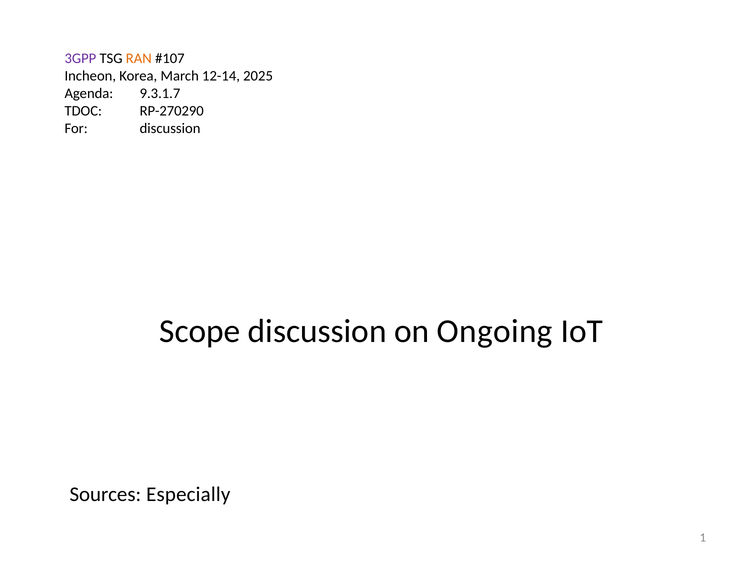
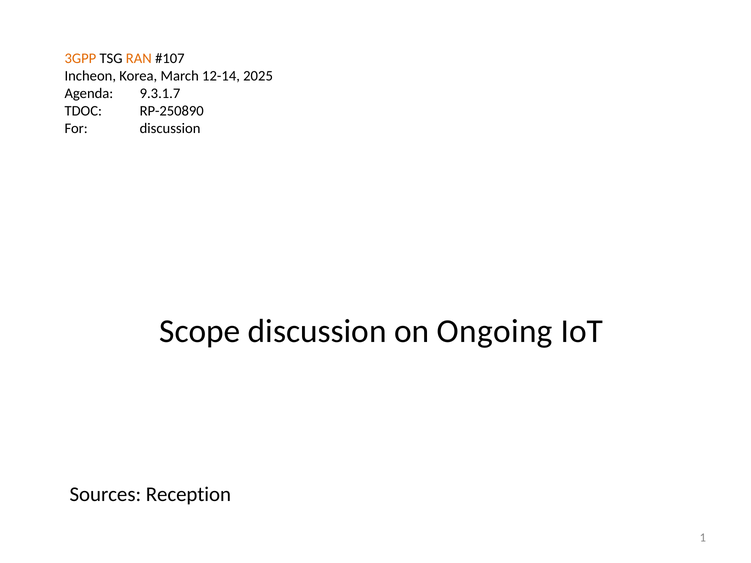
3GPP colour: purple -> orange
RP-270290: RP-270290 -> RP-250890
Especially: Especially -> Reception
